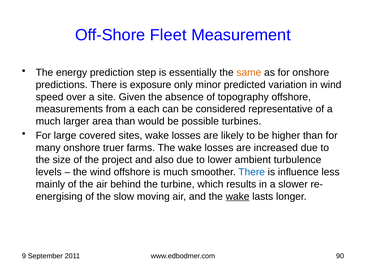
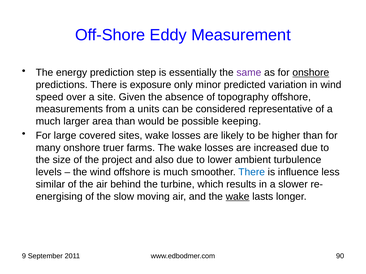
Fleet: Fleet -> Eddy
same colour: orange -> purple
onshore at (311, 73) underline: none -> present
each: each -> units
turbines: turbines -> keeping
mainly: mainly -> similar
